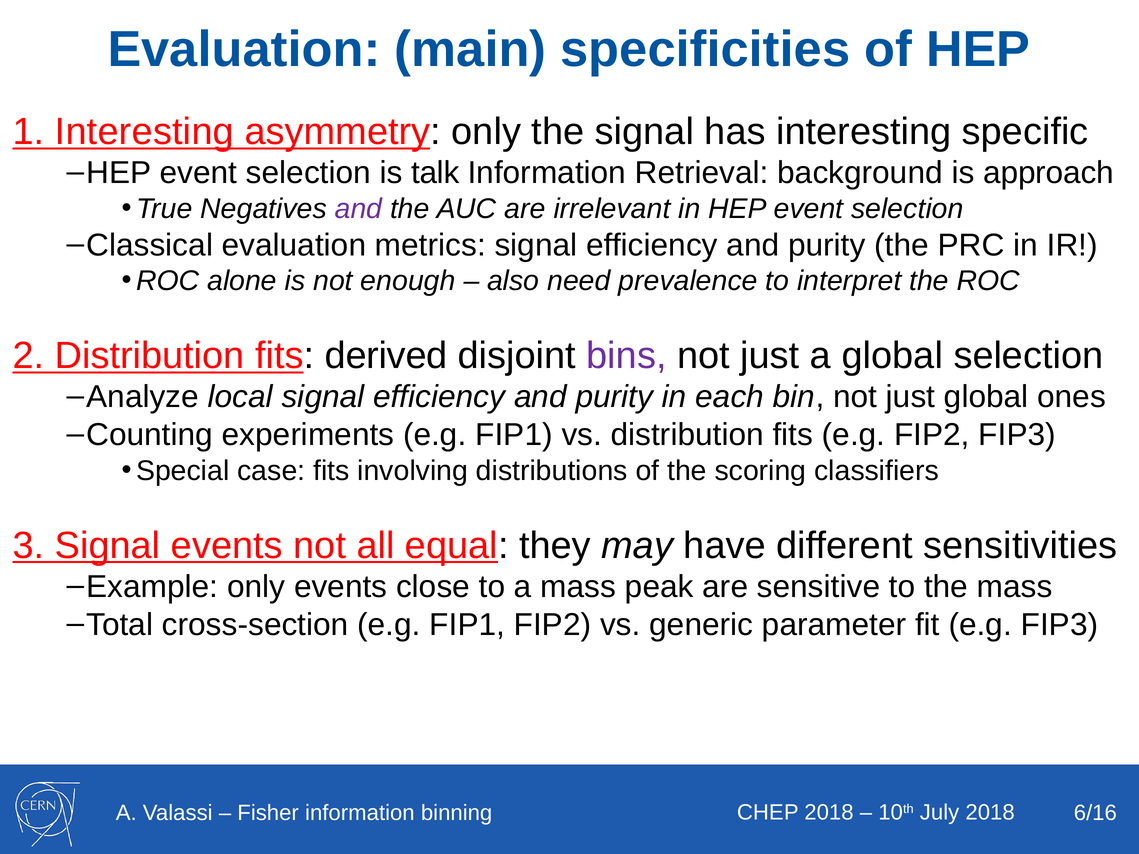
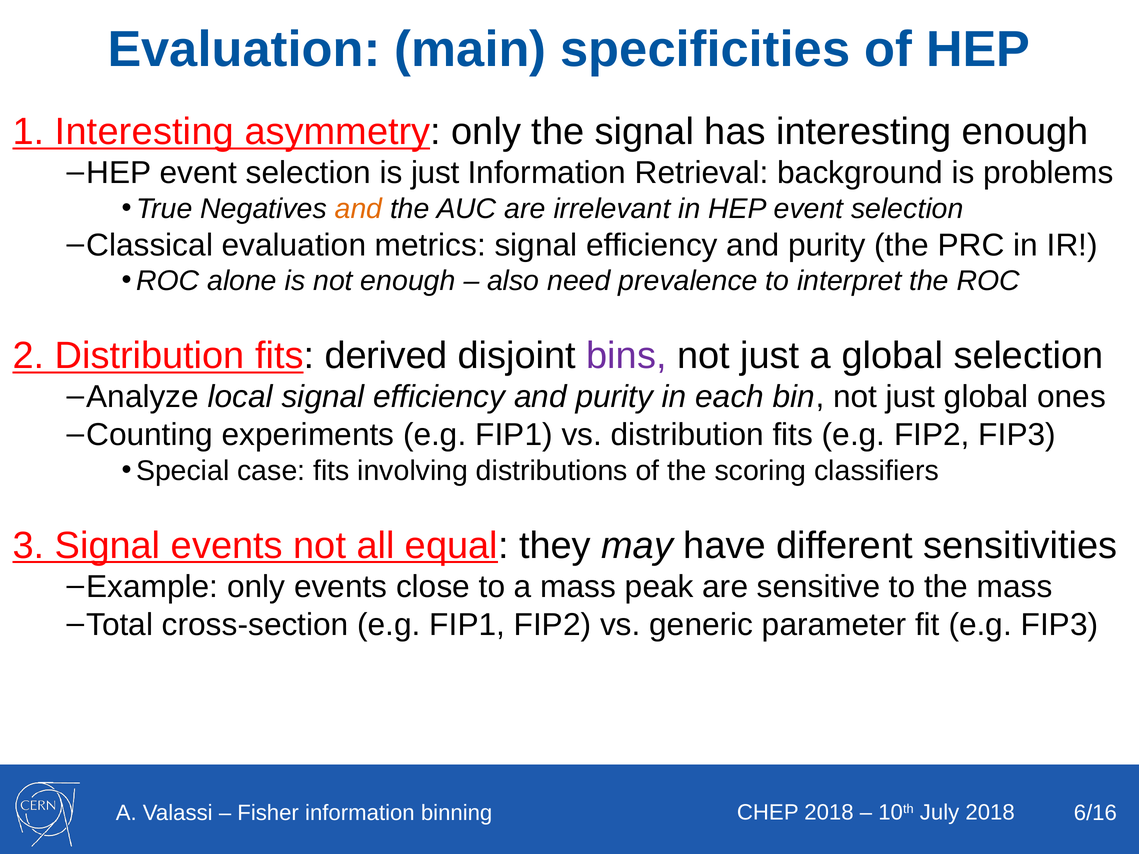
interesting specific: specific -> enough
is talk: talk -> just
approach: approach -> problems
and at (358, 209) colour: purple -> orange
